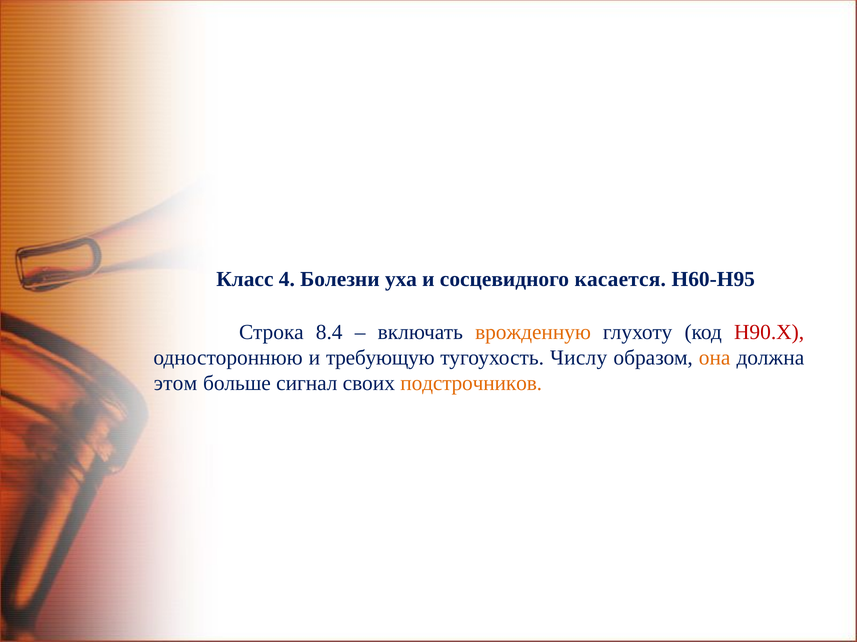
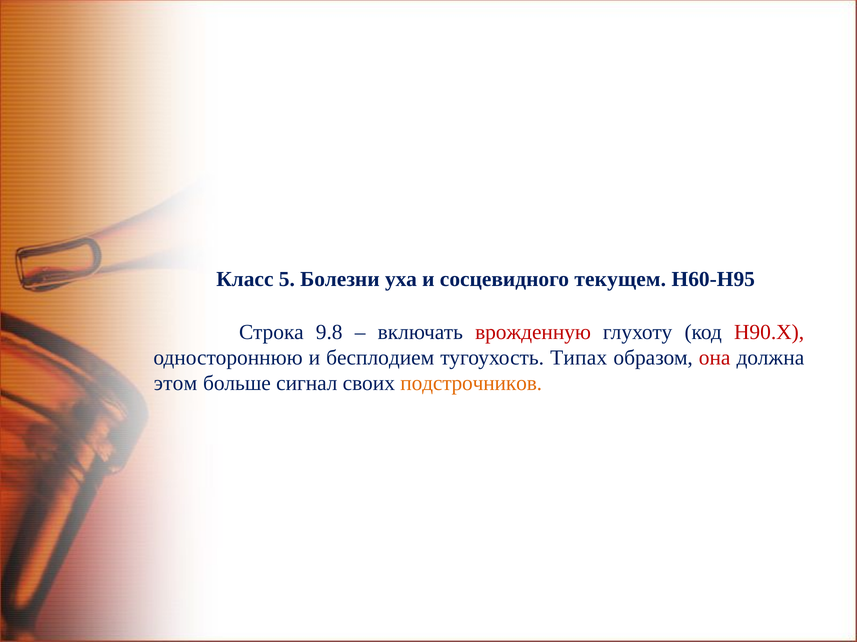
4: 4 -> 5
касается: касается -> текущем
8.4: 8.4 -> 9.8
врожденную colour: orange -> red
требующую: требующую -> бесплодием
Числу: Числу -> Типах
она colour: orange -> red
